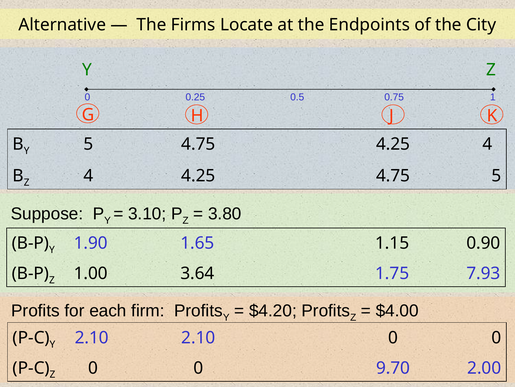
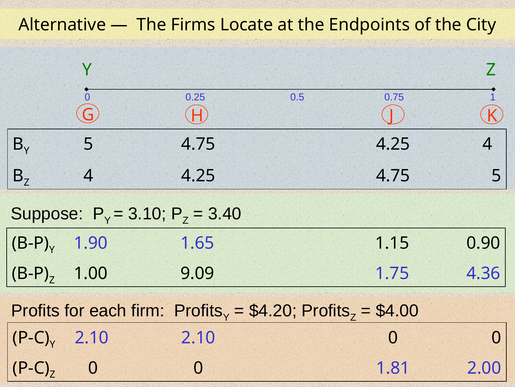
3.80: 3.80 -> 3.40
3.64: 3.64 -> 9.09
7.93: 7.93 -> 4.36
9.70: 9.70 -> 1.81
